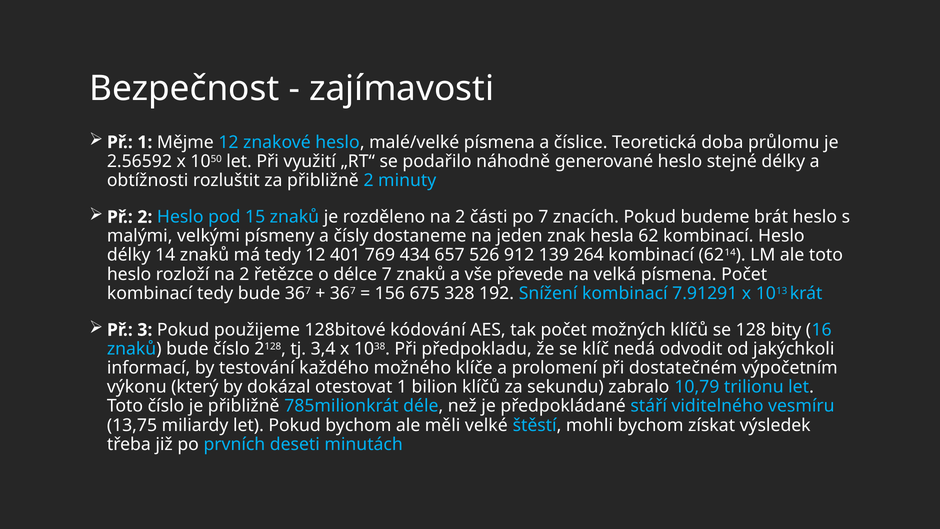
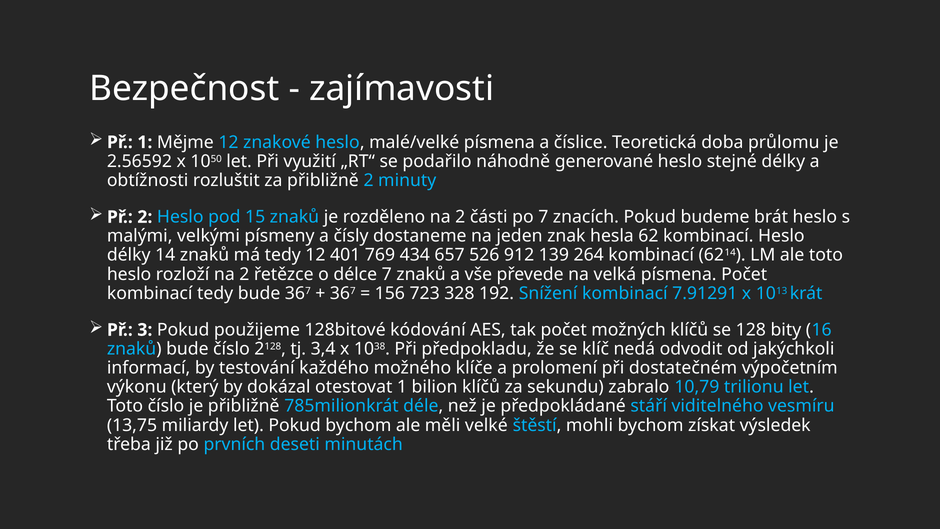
675: 675 -> 723
